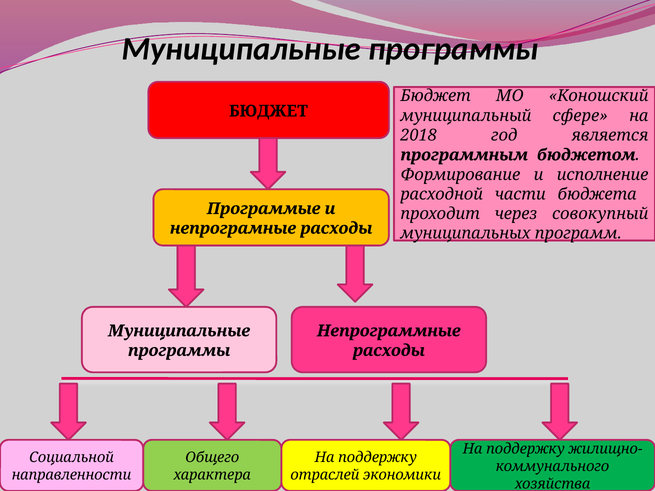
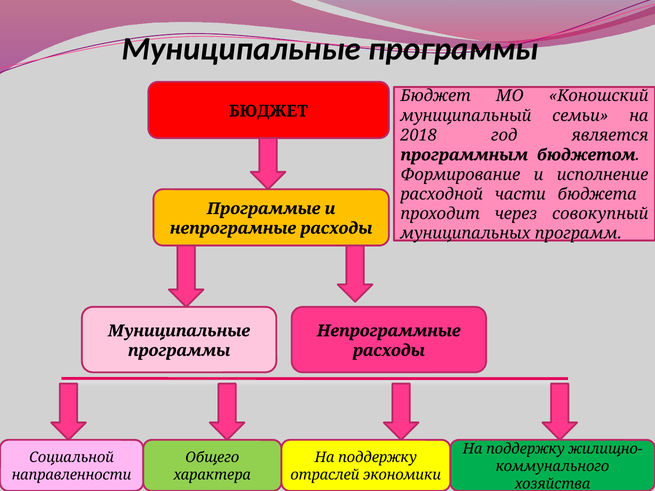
сфере: сфере -> семьи
